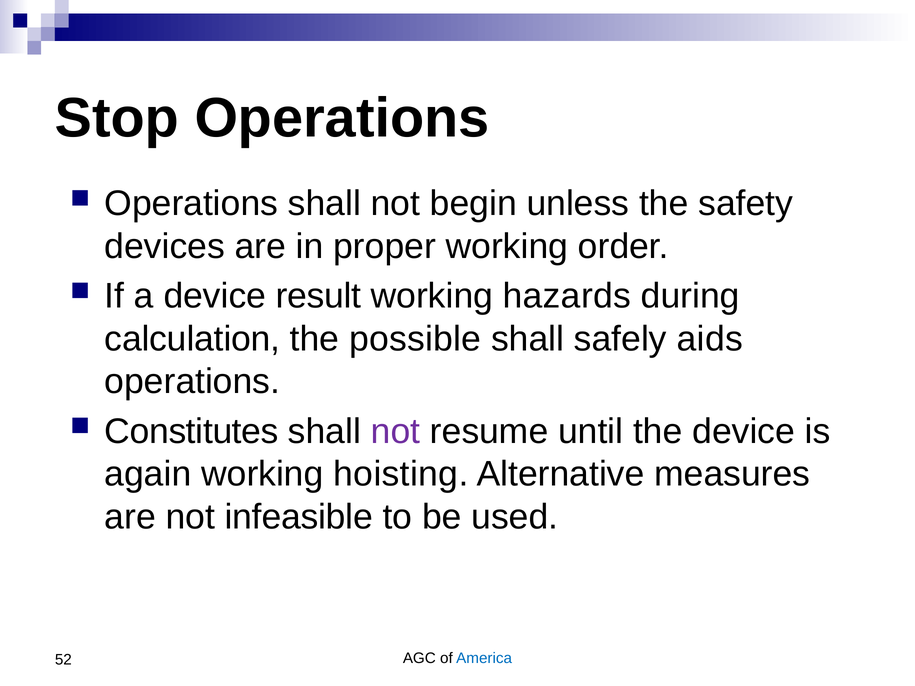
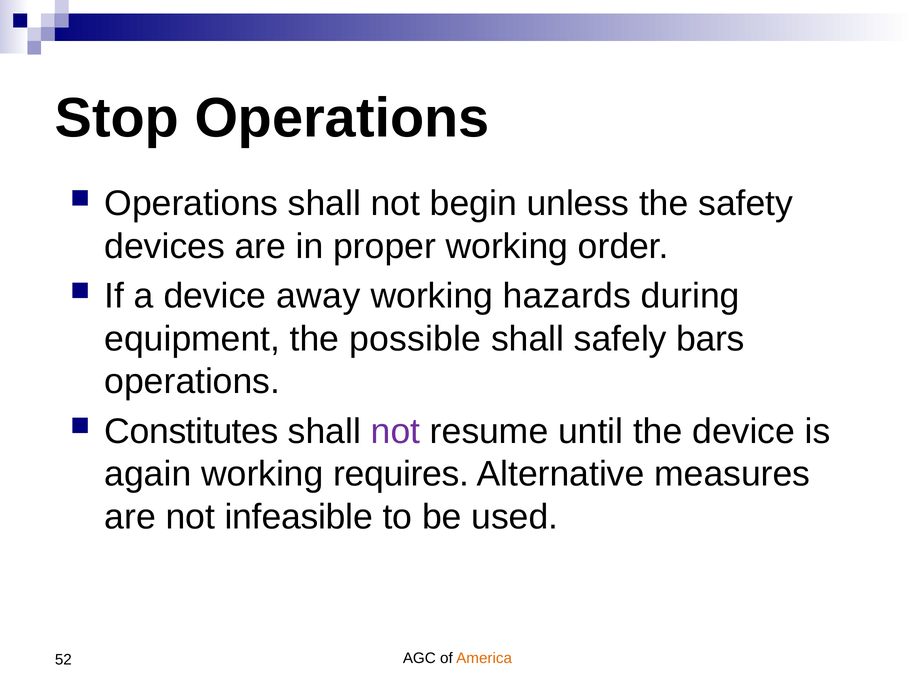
result: result -> away
calculation: calculation -> equipment
aids: aids -> bars
hoisting: hoisting -> requires
America colour: blue -> orange
